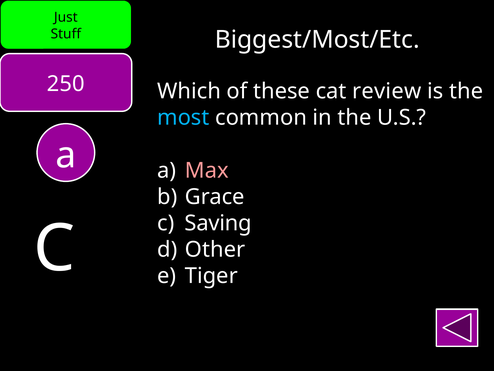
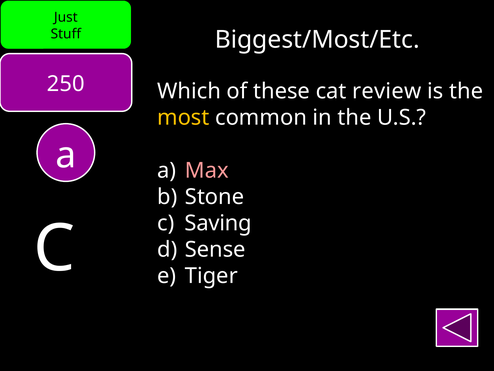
most colour: light blue -> yellow
Grace: Grace -> Stone
Other: Other -> Sense
